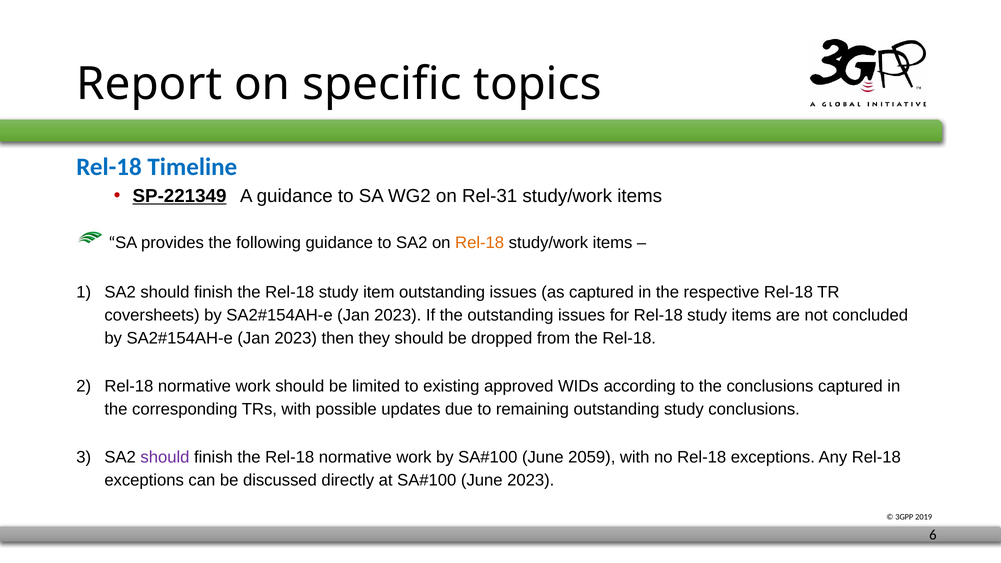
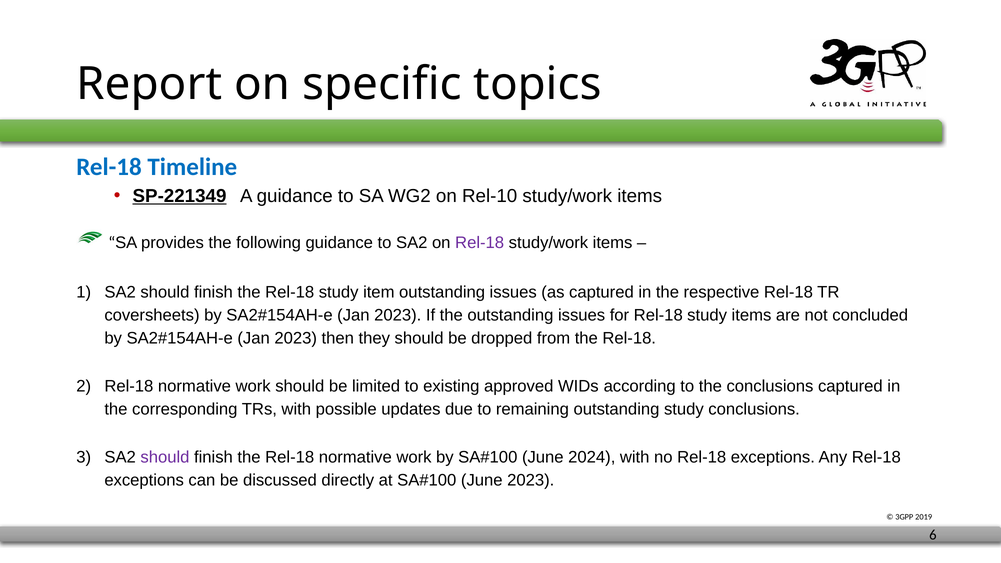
Rel-31: Rel-31 -> Rel-10
Rel-18 at (480, 243) colour: orange -> purple
2059: 2059 -> 2024
